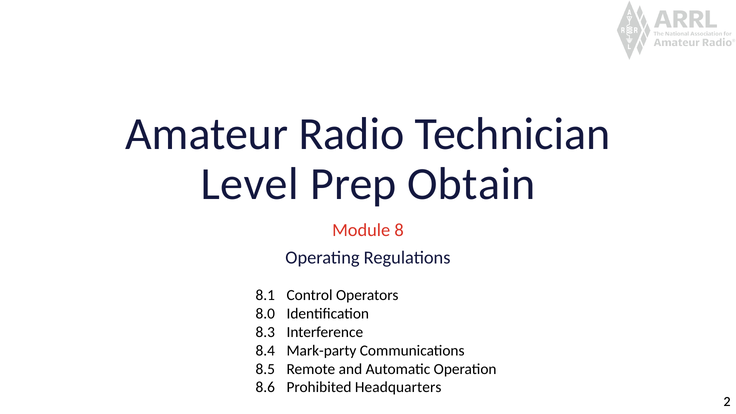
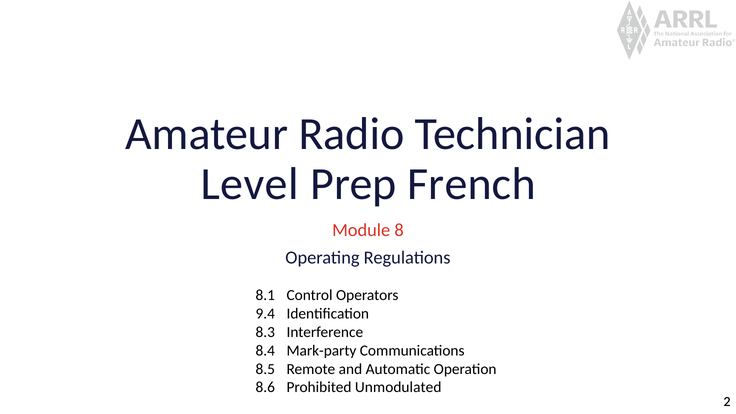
Obtain: Obtain -> French
8.0: 8.0 -> 9.4
Headquarters: Headquarters -> Unmodulated
